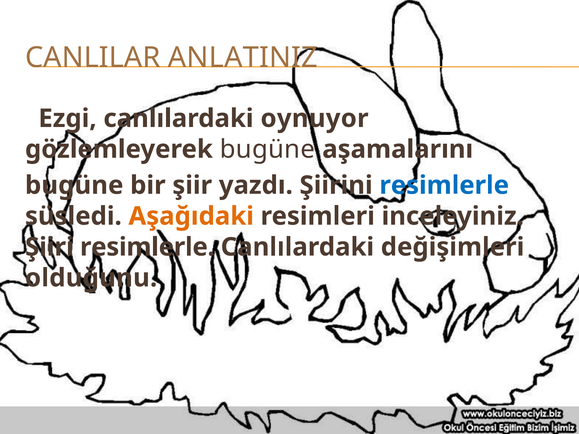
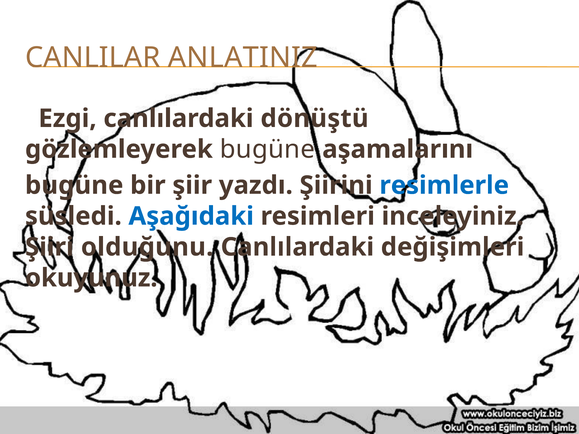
oynuyor: oynuyor -> dönüştü
Aşağıdaki colour: orange -> blue
Şiiri resimlerle: resimlerle -> olduğunu
olduğunu: olduğunu -> okuyunuz
